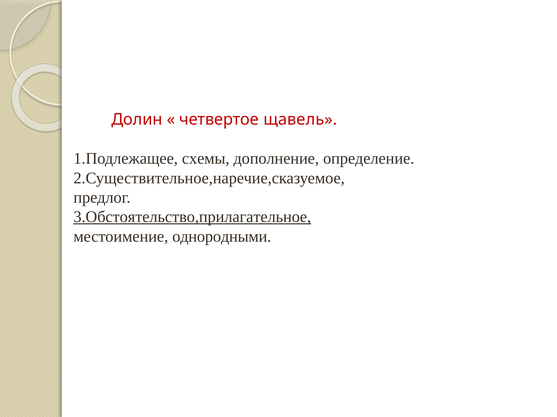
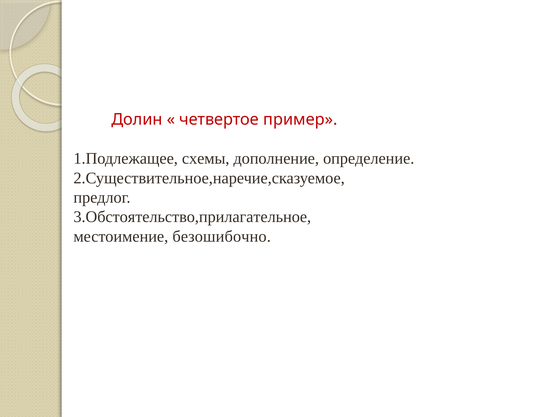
щавель: щавель -> пример
3.Обстоятельство,прилагательное underline: present -> none
однородными: однородными -> безошибочно
